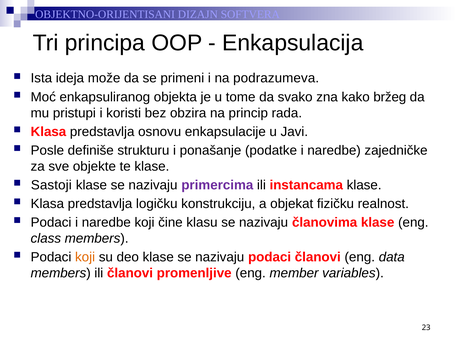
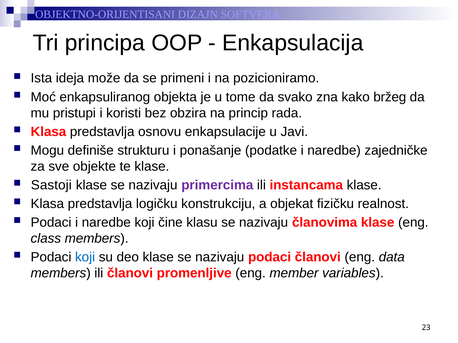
podrazumeva: podrazumeva -> pozicioniramo
Posle: Posle -> Mogu
koji at (85, 257) colour: orange -> blue
